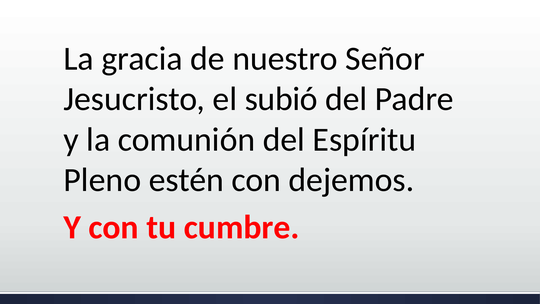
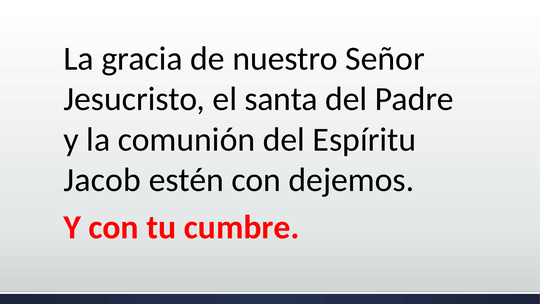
subió: subió -> santa
Pleno: Pleno -> Jacob
